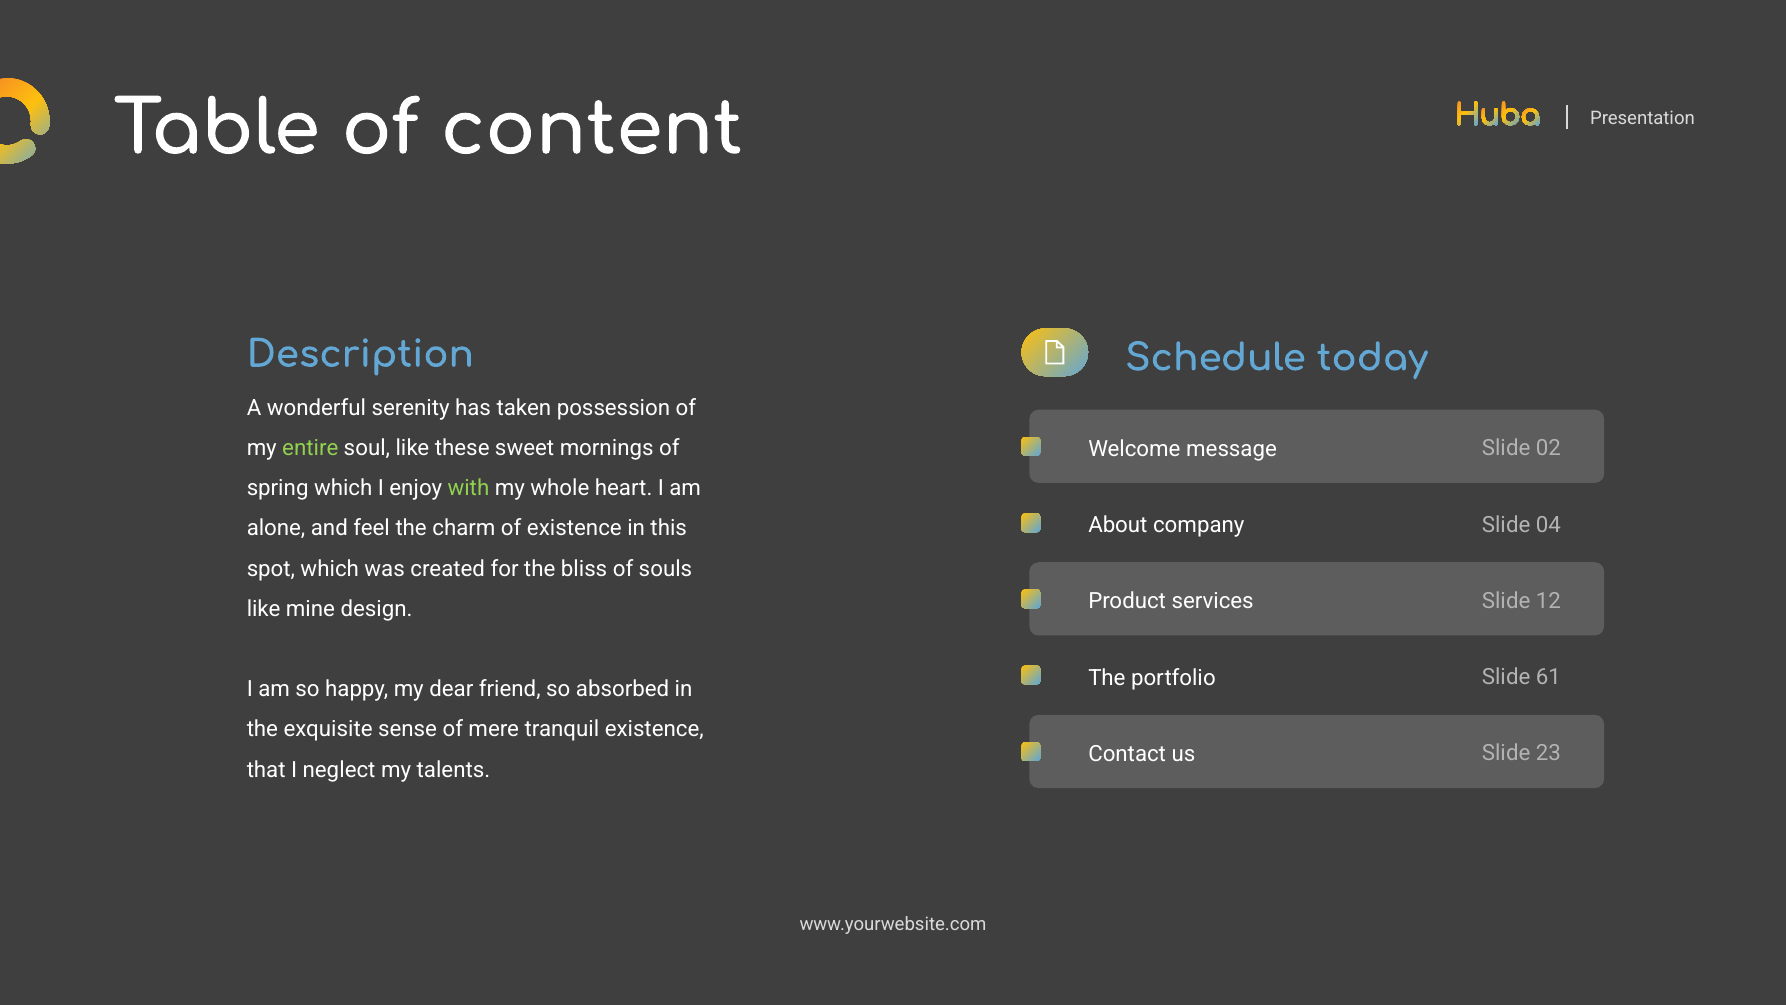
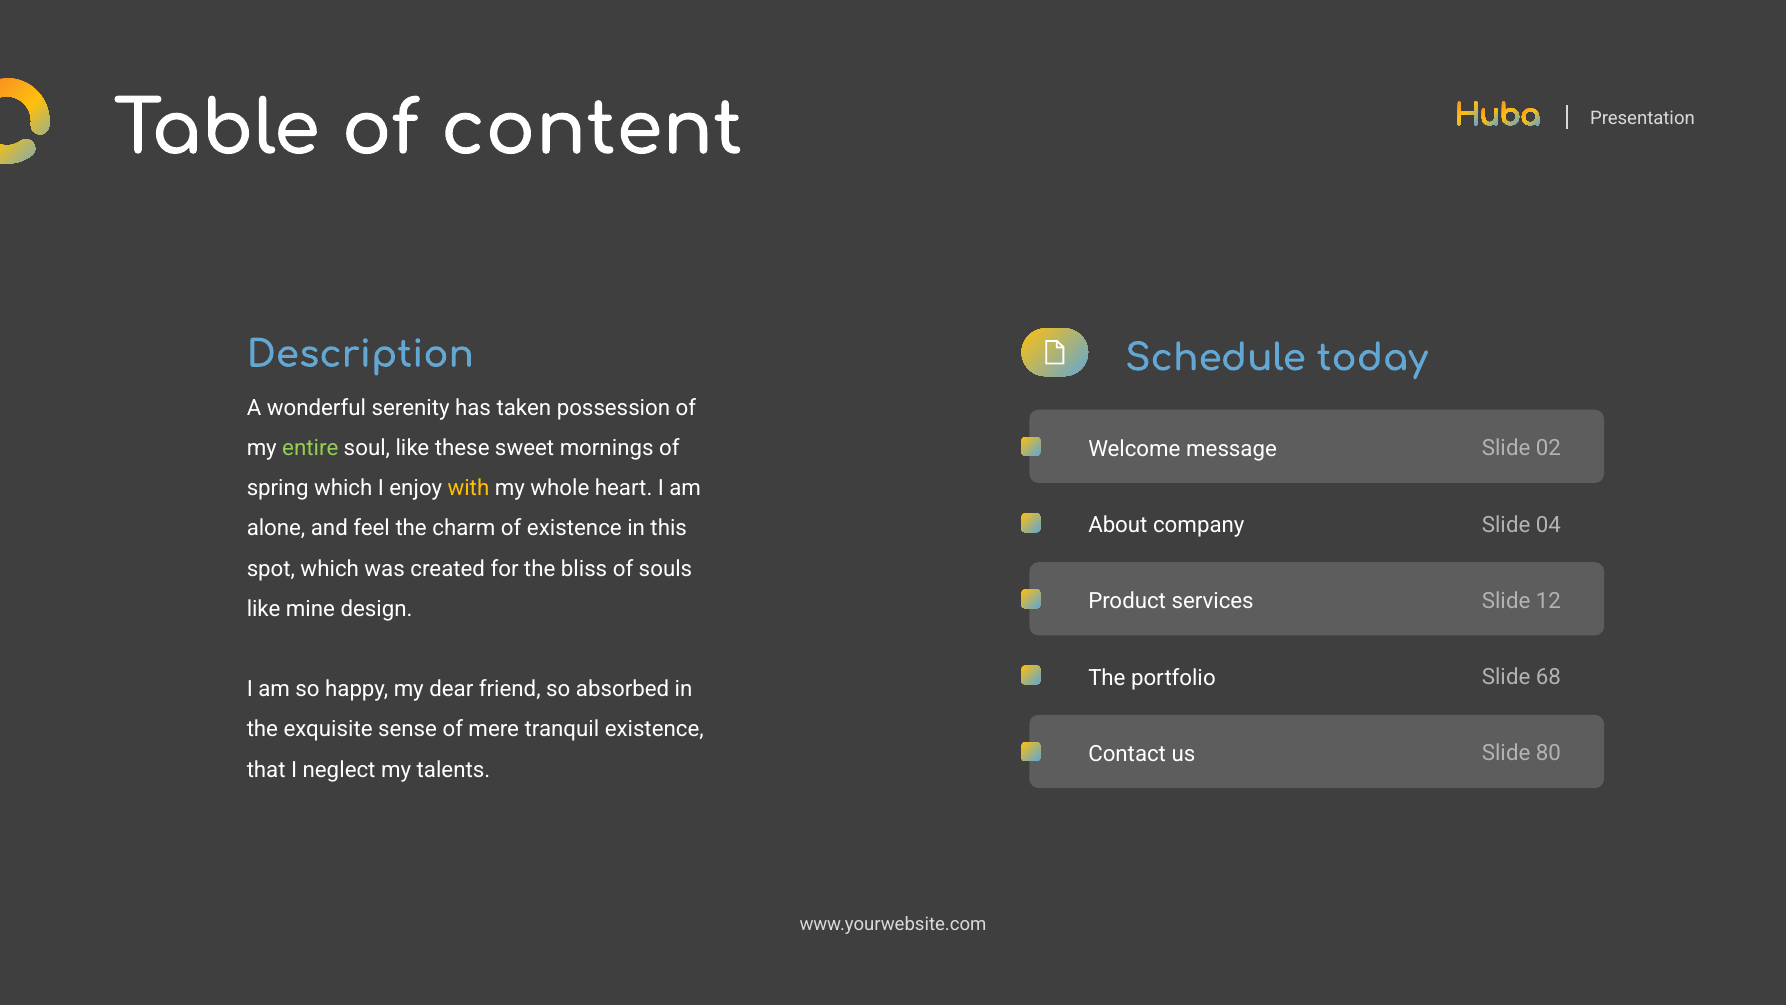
with colour: light green -> yellow
61: 61 -> 68
23: 23 -> 80
